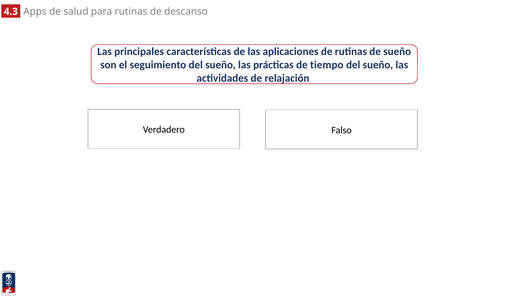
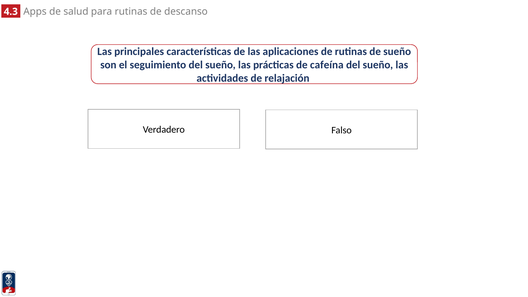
tiempo: tiempo -> cafeína
